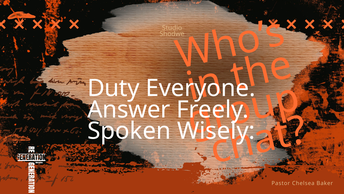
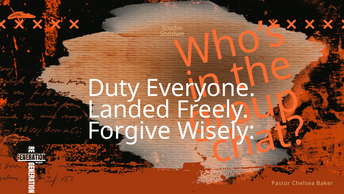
Answer: Answer -> Landed
Spoken: Spoken -> Forgive
